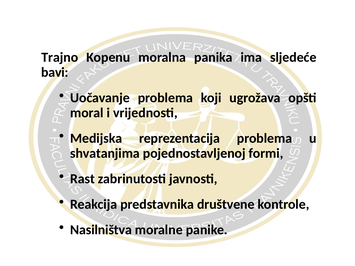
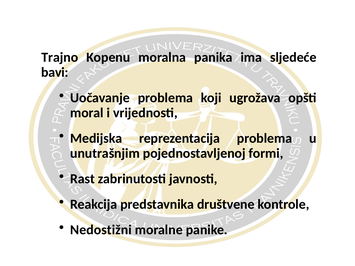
shvatanjima: shvatanjima -> unutrašnjim
Nasilništva: Nasilništva -> Nedostižni
